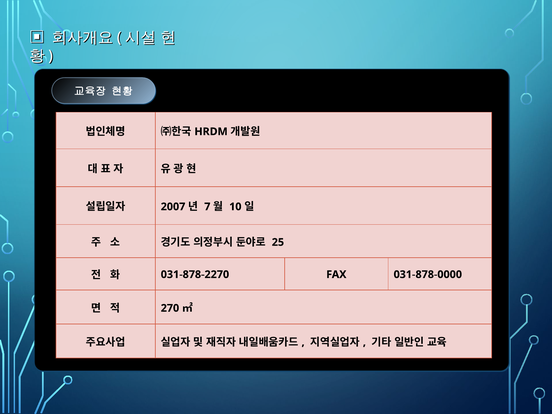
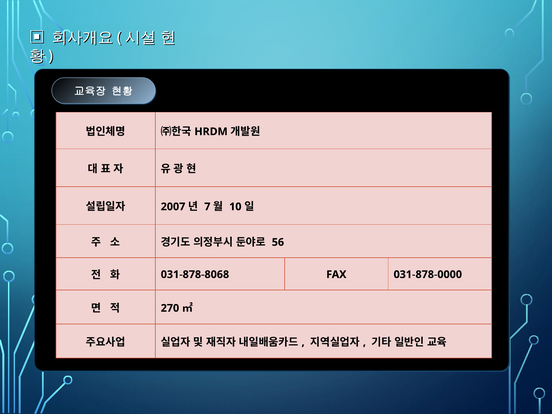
25: 25 -> 56
031-878-2270: 031-878-2270 -> 031-878-8068
